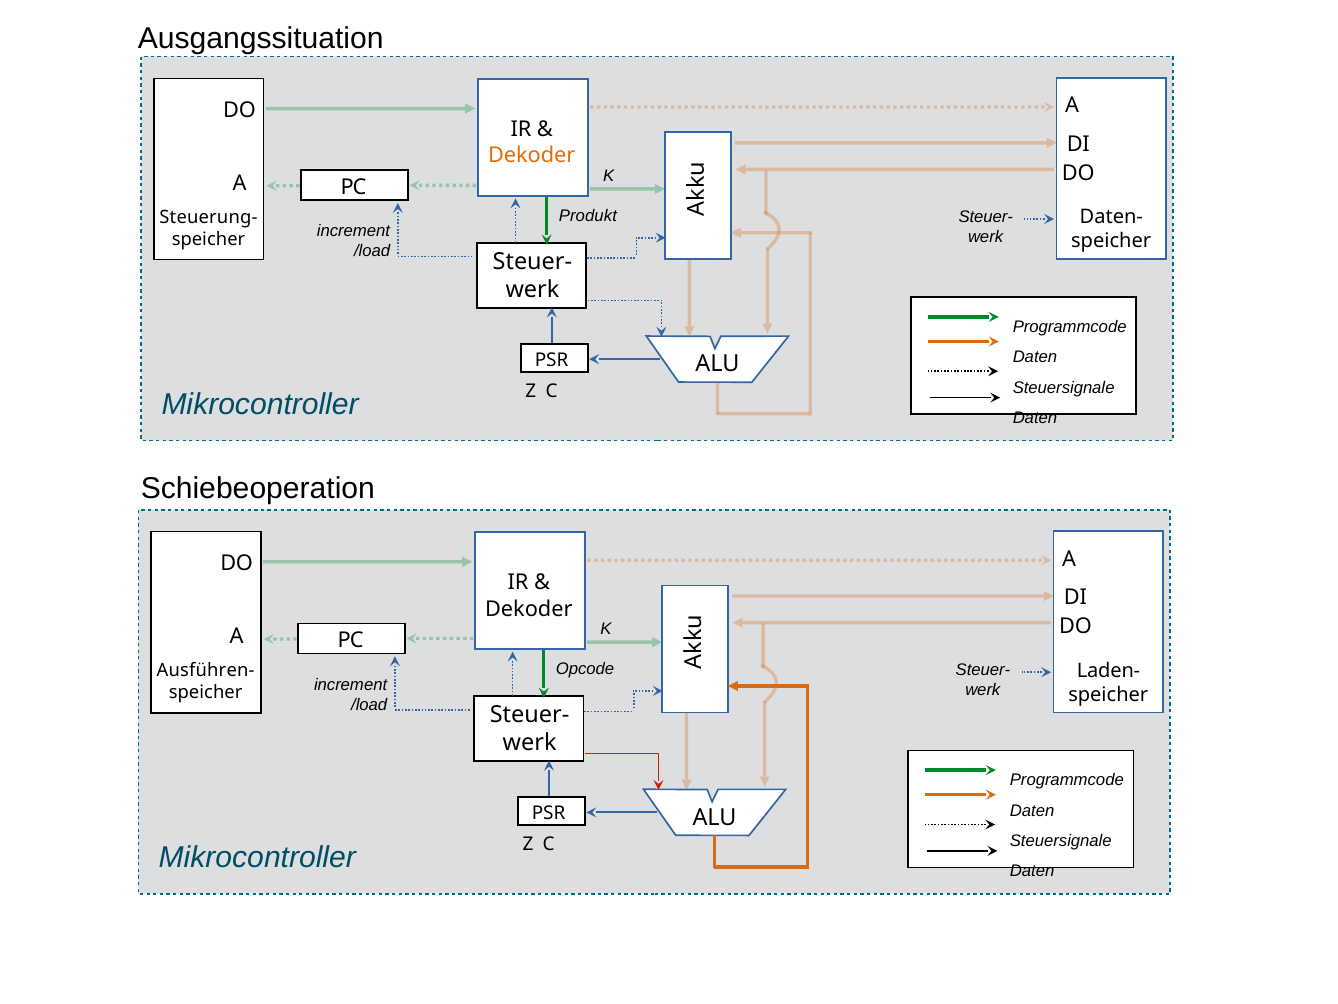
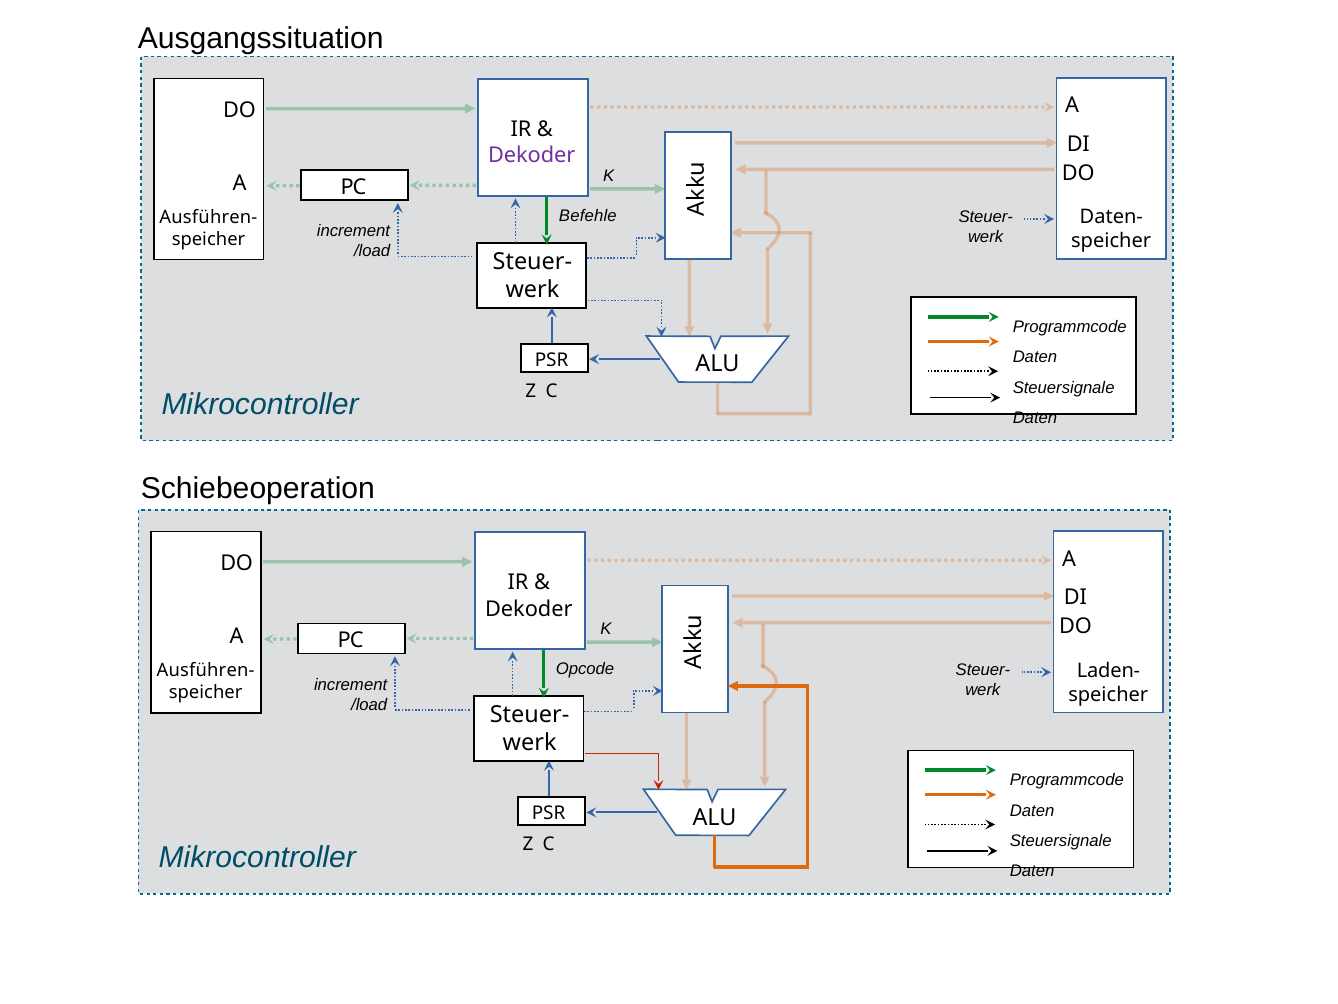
Dekoder at (532, 156) colour: orange -> purple
Produkt: Produkt -> Befehle
Steuerung- at (208, 217): Steuerung- -> Ausführen-
